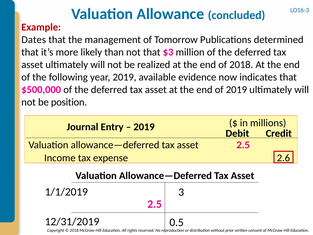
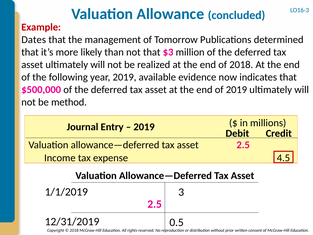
position: position -> method
2.6: 2.6 -> 4.5
